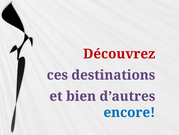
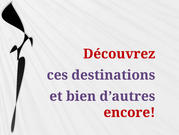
encore colour: blue -> red
